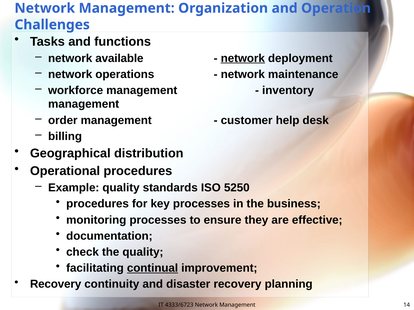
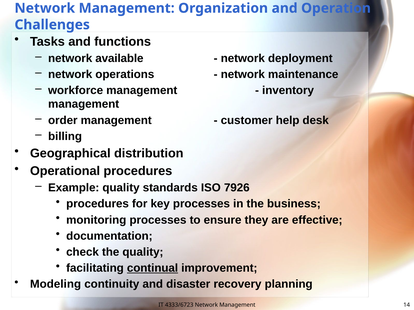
network at (243, 58) underline: present -> none
5250: 5250 -> 7926
Recovery at (56, 285): Recovery -> Modeling
